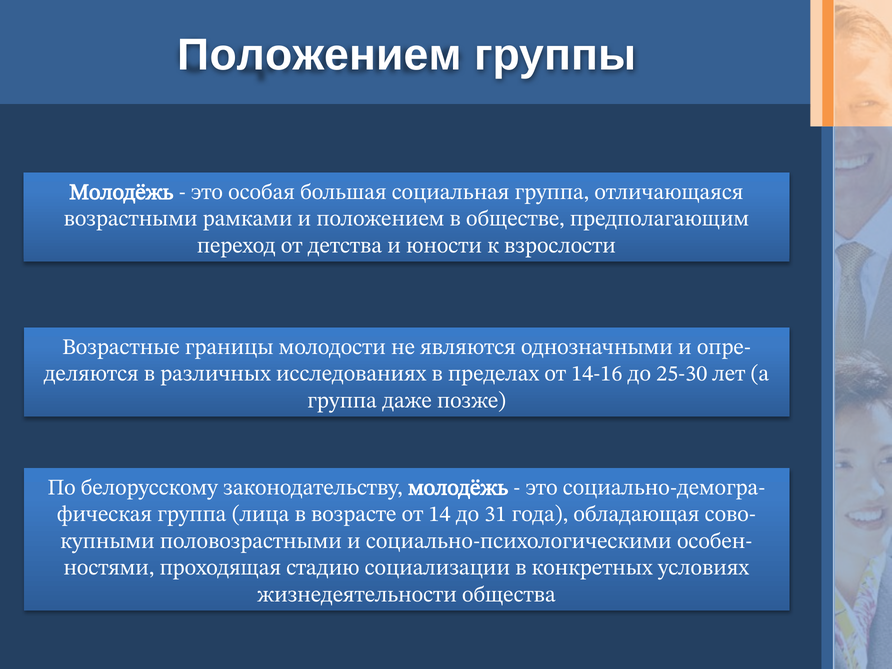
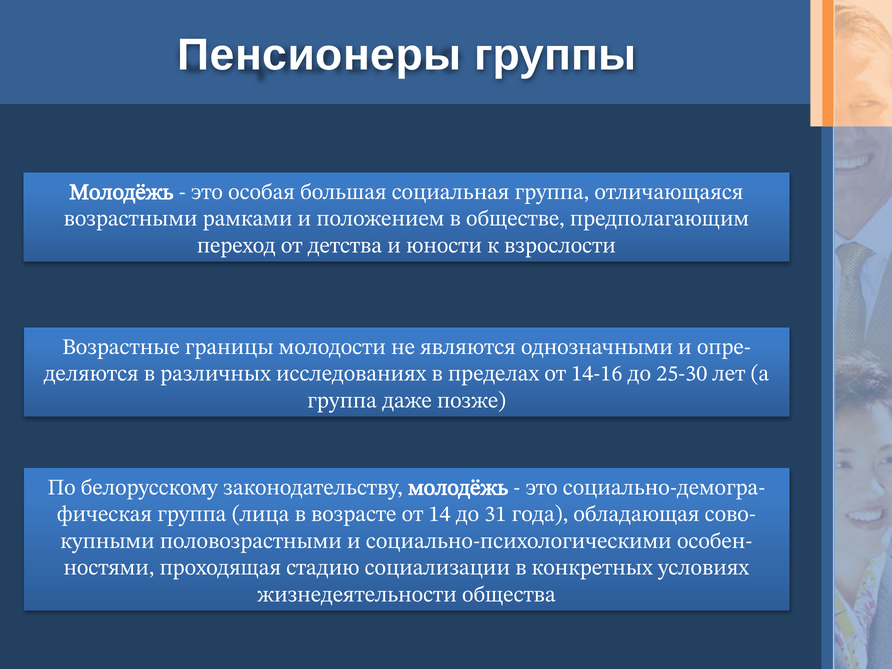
Положением at (320, 55): Положением -> Пенсионеры
